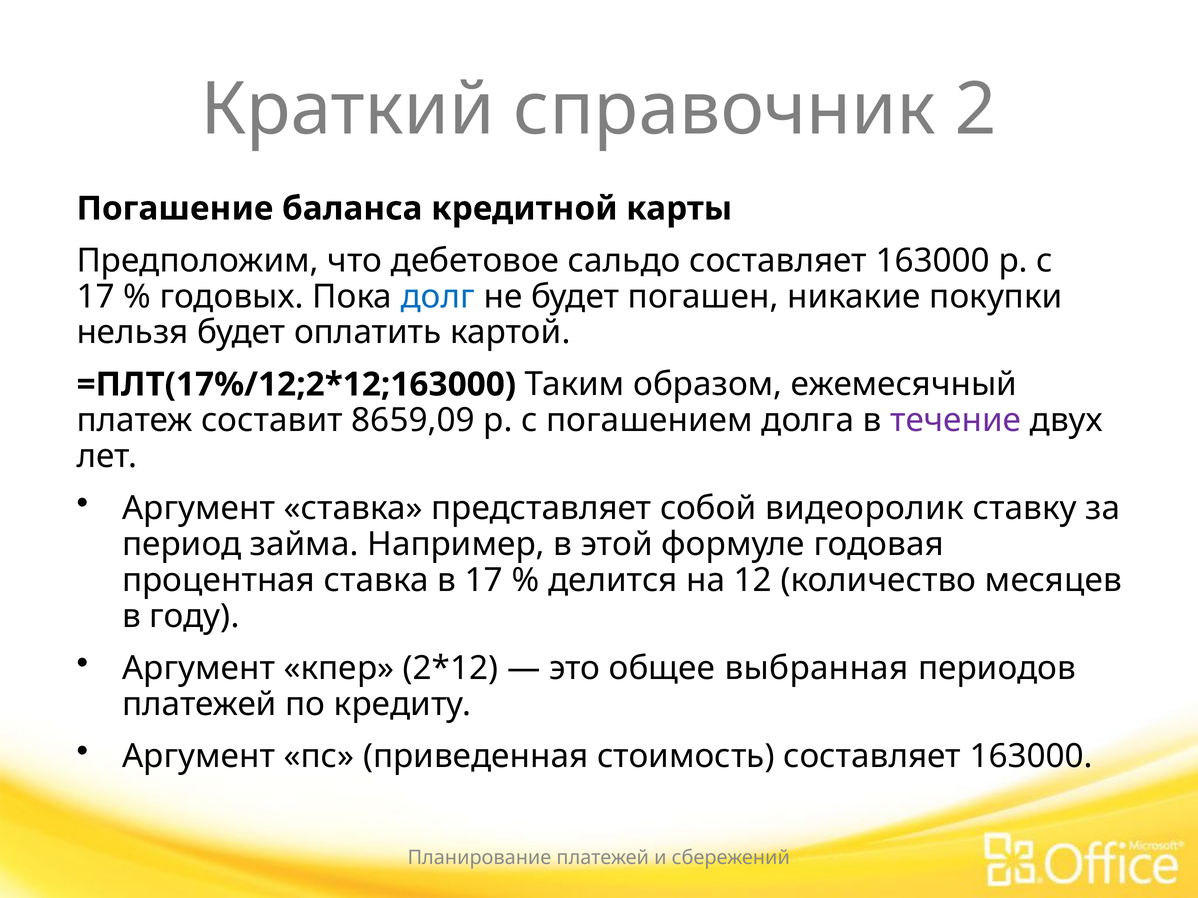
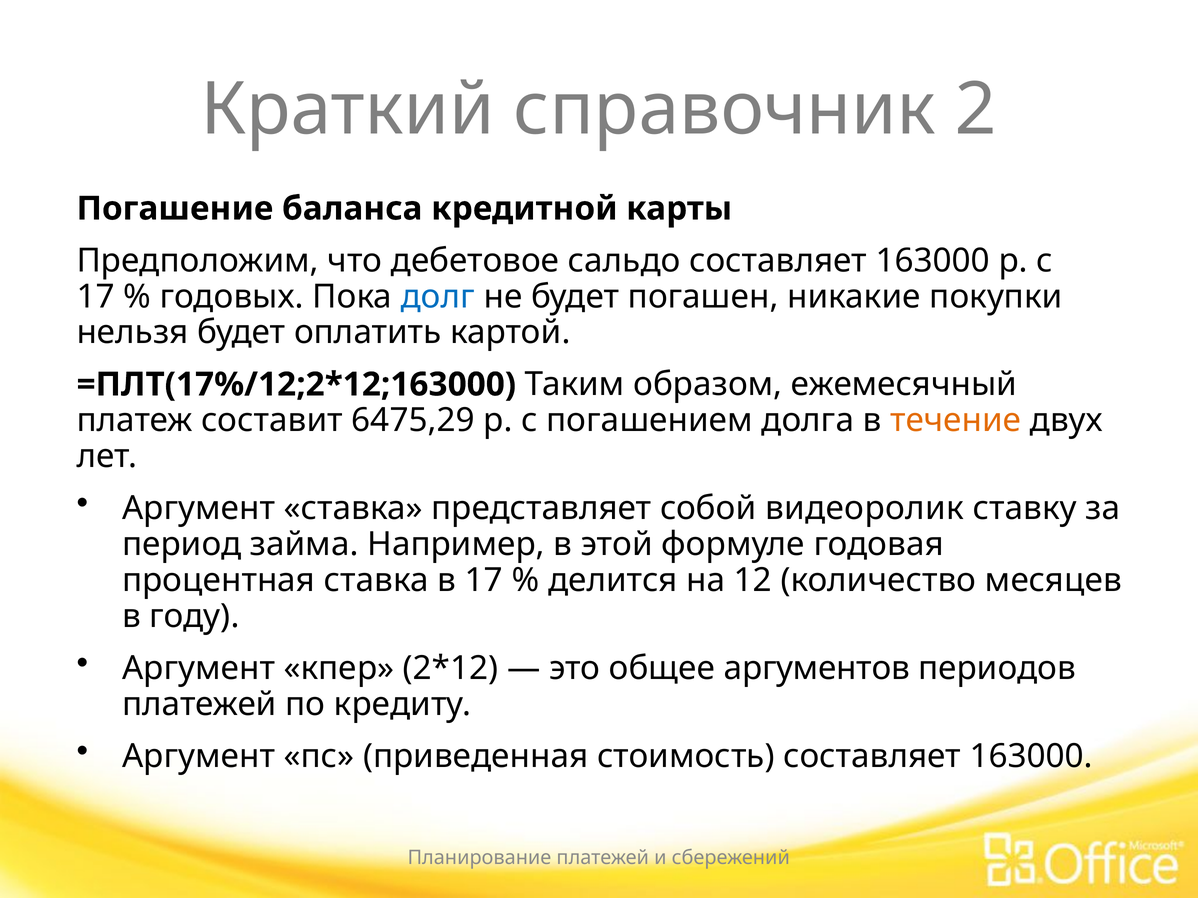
8659,09: 8659,09 -> 6475,29
течение colour: purple -> orange
выбранная: выбранная -> аргументов
